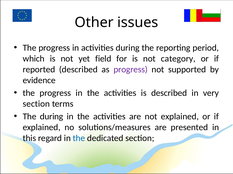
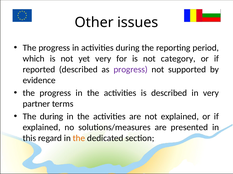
yet field: field -> very
section at (36, 104): section -> partner
the at (79, 139) colour: blue -> orange
